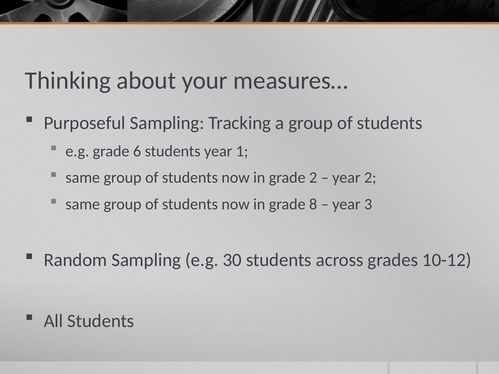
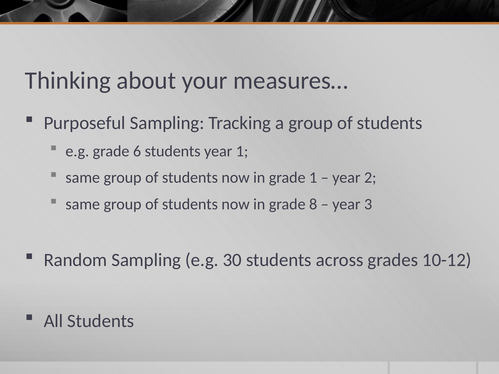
grade 2: 2 -> 1
